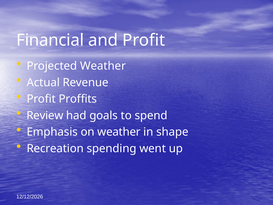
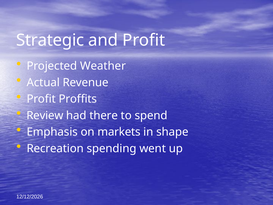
Financial: Financial -> Strategic
goals: goals -> there
on weather: weather -> markets
